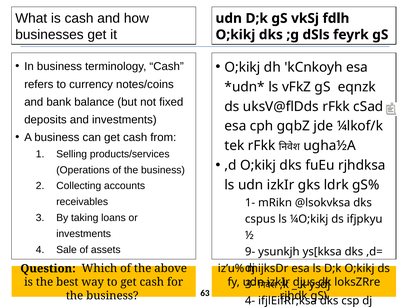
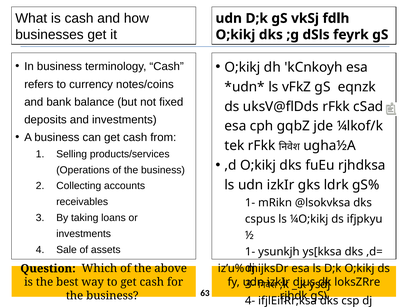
9- at (250, 252): 9- -> 1-
